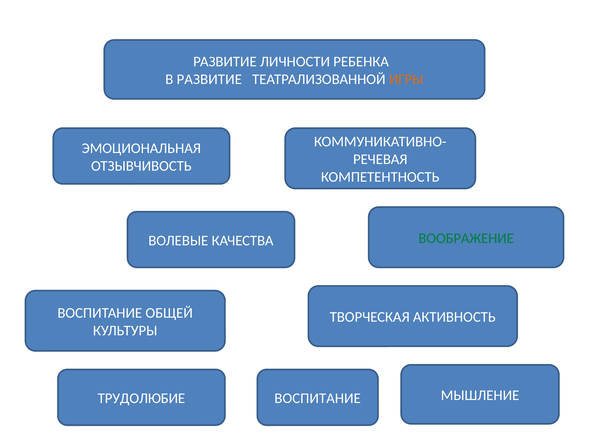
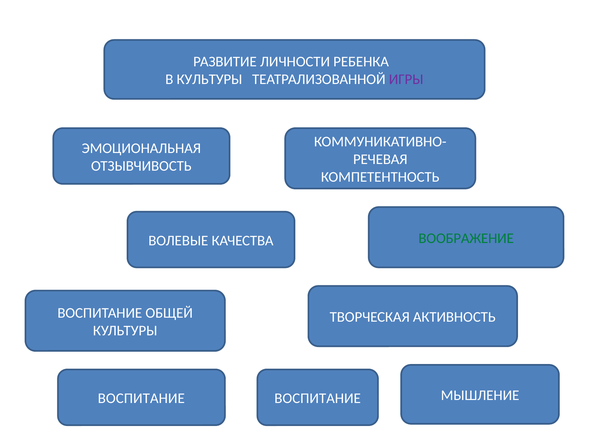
В РАЗВИТИЕ: РАЗВИТИЕ -> КУЛЬТУРЫ
ИГРЫ colour: orange -> purple
ТРУДОЛЮБИЕ at (141, 398): ТРУДОЛЮБИЕ -> ВОСПИТАНИЕ
